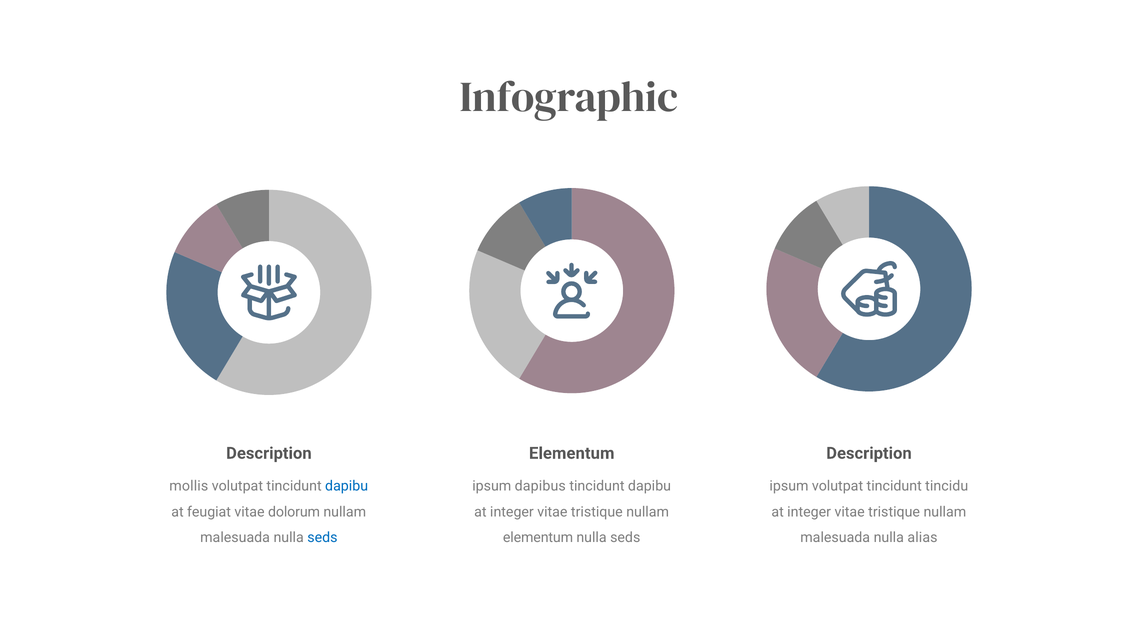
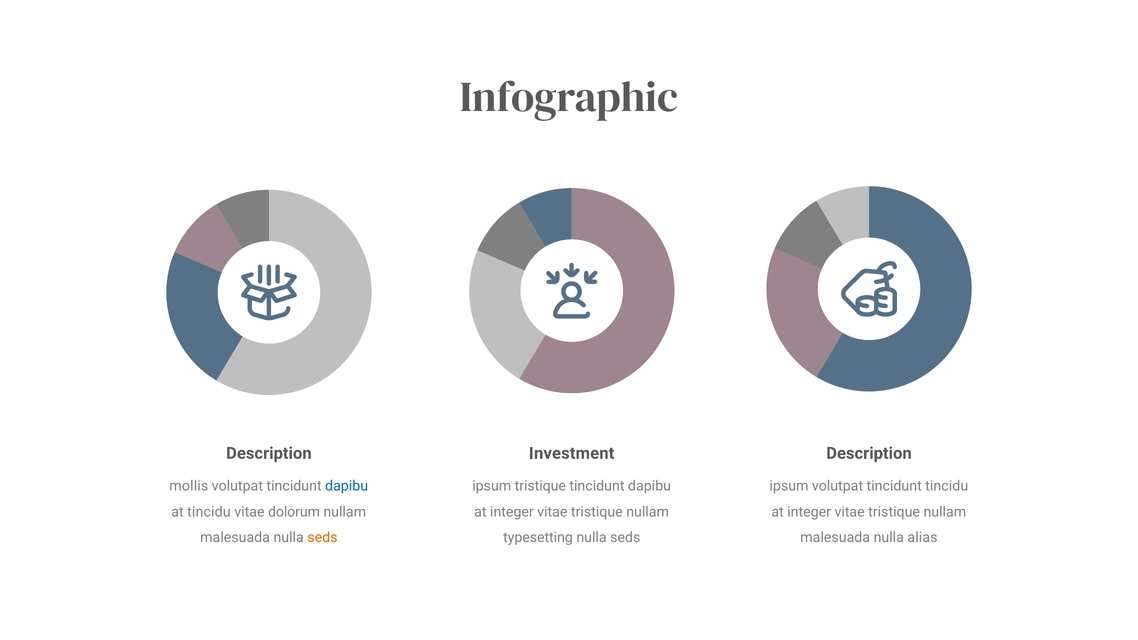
Elementum at (572, 453): Elementum -> Investment
ipsum dapibus: dapibus -> tristique
at feugiat: feugiat -> tincidu
seds at (322, 537) colour: blue -> orange
elementum at (538, 537): elementum -> typesetting
